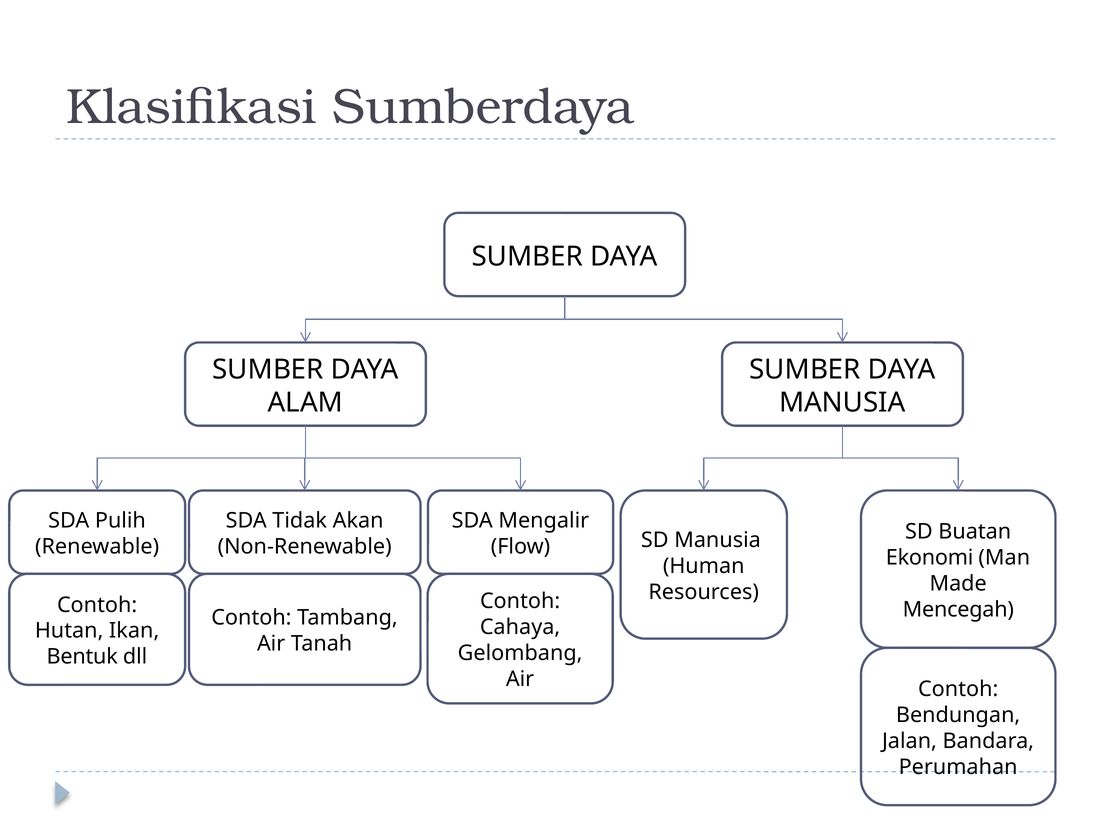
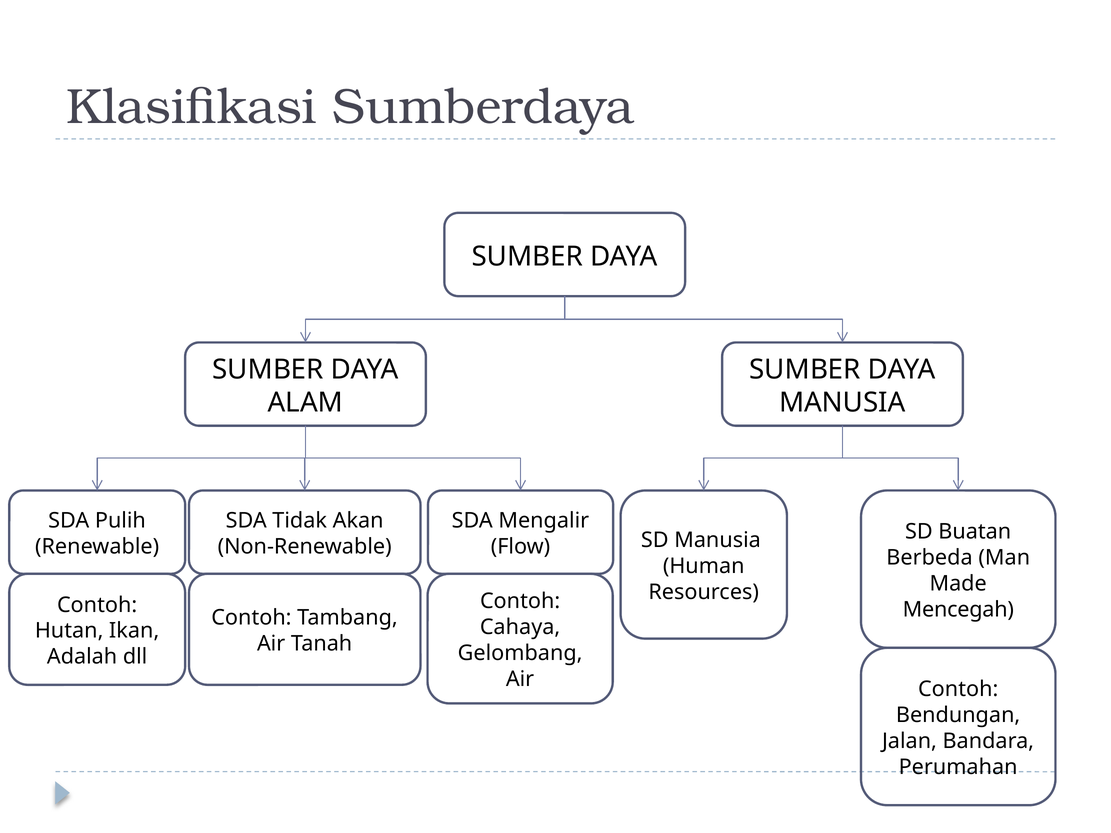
Ekonomi: Ekonomi -> Berbeda
Bentuk: Bentuk -> Adalah
